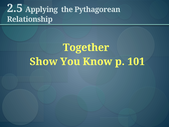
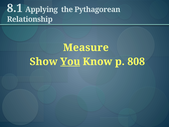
2.5: 2.5 -> 8.1
Together: Together -> Measure
You underline: none -> present
101: 101 -> 808
